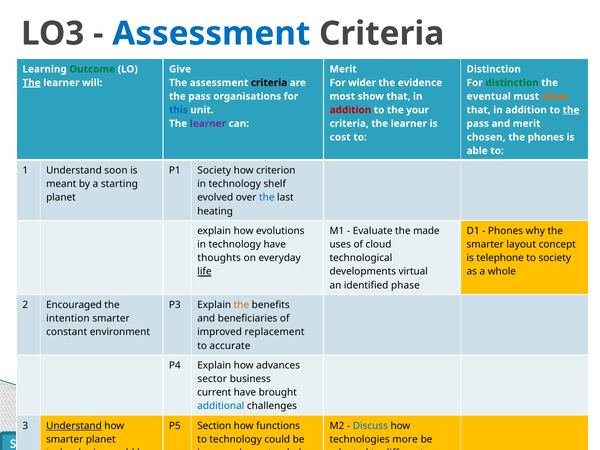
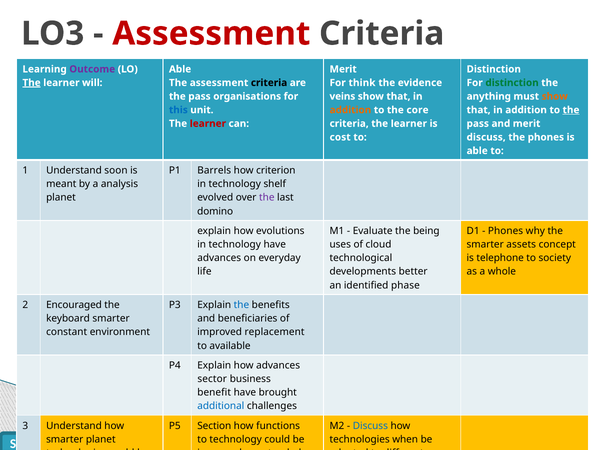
Assessment at (211, 34) colour: blue -> red
Outcome colour: green -> purple
Give at (180, 69): Give -> Able
wider: wider -> think
most: most -> veins
eventual: eventual -> anything
addition at (350, 110) colour: red -> orange
your: your -> core
learner at (208, 124) colour: purple -> red
chosen at (486, 137): chosen -> discuss
P1 Society: Society -> Barrels
starting: starting -> analysis
the at (267, 198) colour: blue -> purple
heating: heating -> domino
made: made -> being
layout: layout -> assets
thoughts at (219, 258): thoughts -> advances
life underline: present -> none
virtual: virtual -> better
the at (241, 305) colour: orange -> blue
intention: intention -> keyboard
accurate: accurate -> available
current: current -> benefit
Understand at (74, 426) underline: present -> none
more: more -> when
